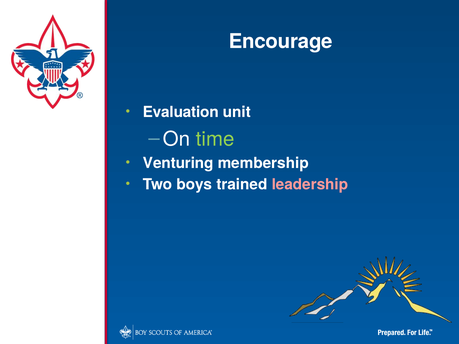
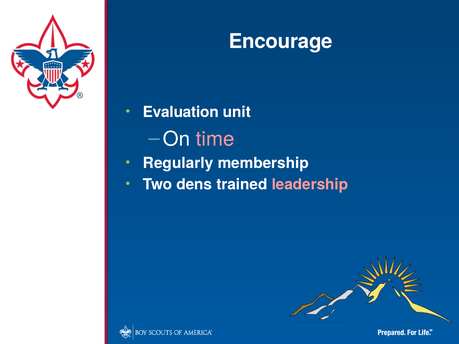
time colour: light green -> pink
Venturing: Venturing -> Regularly
boys: boys -> dens
